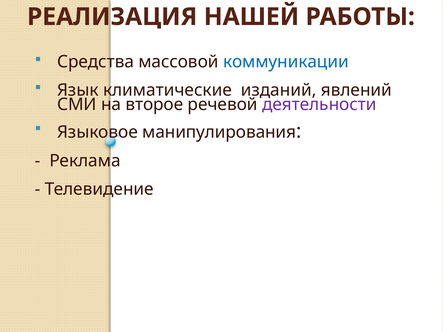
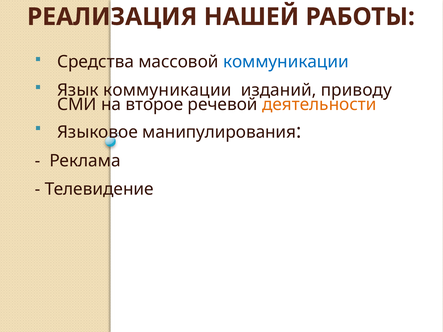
Язык климатические: климатические -> коммуникации
явлений: явлений -> приводу
деятельности colour: purple -> orange
